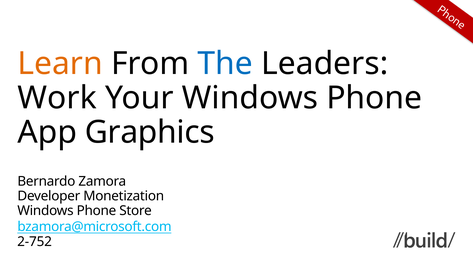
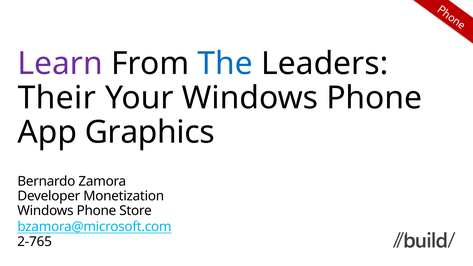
Learn colour: orange -> purple
Work: Work -> Their
2-752: 2-752 -> 2-765
